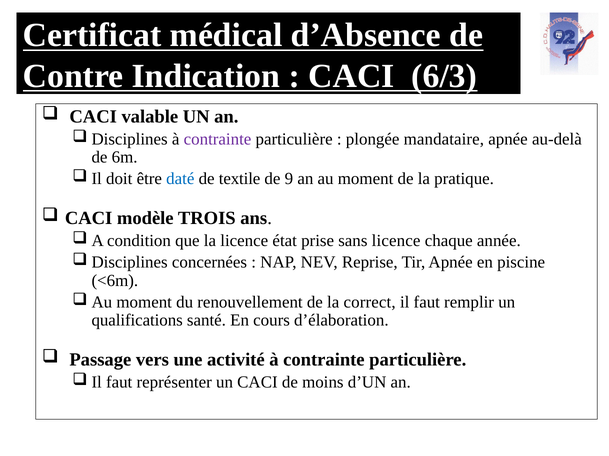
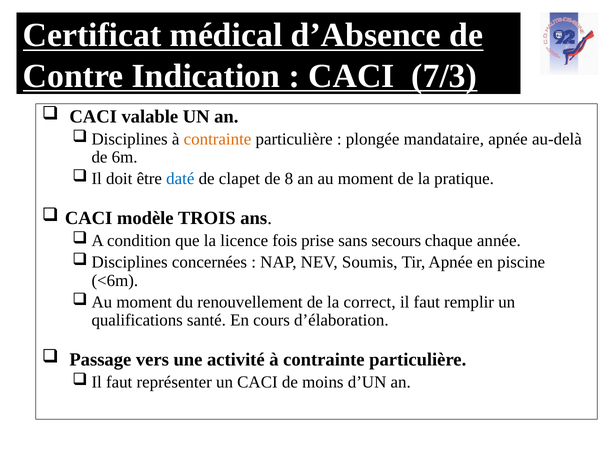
6/3: 6/3 -> 7/3
contrainte at (218, 139) colour: purple -> orange
textile: textile -> clapet
9: 9 -> 8
état: état -> fois
sans licence: licence -> secours
Reprise: Reprise -> Soumis
